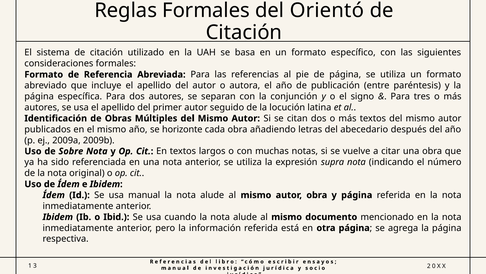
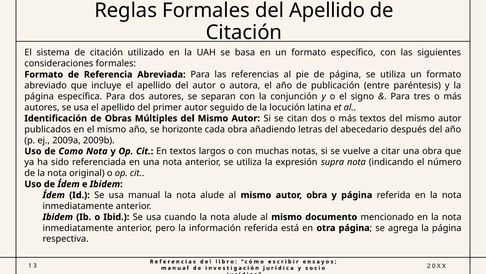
del Orientó: Orientó -> Apellido
Sobre: Sobre -> Como
